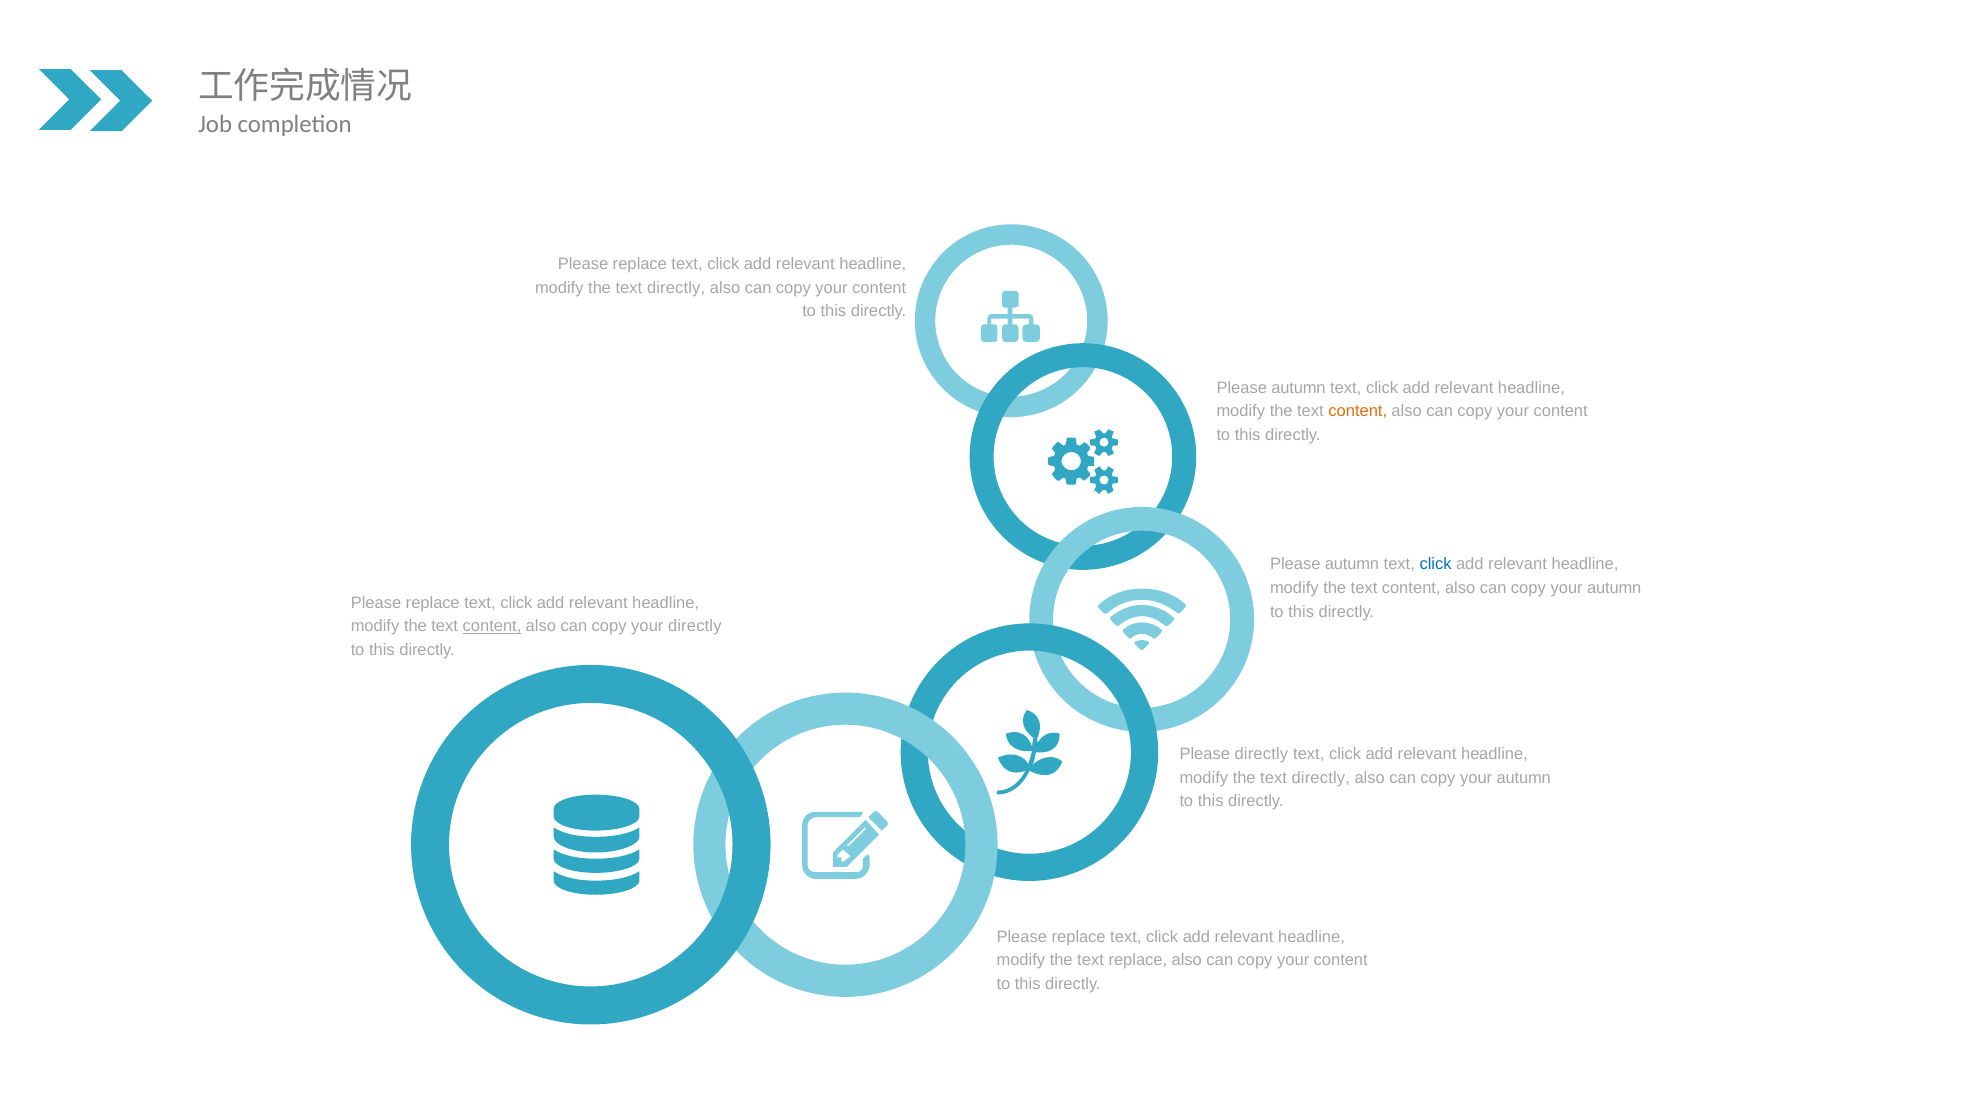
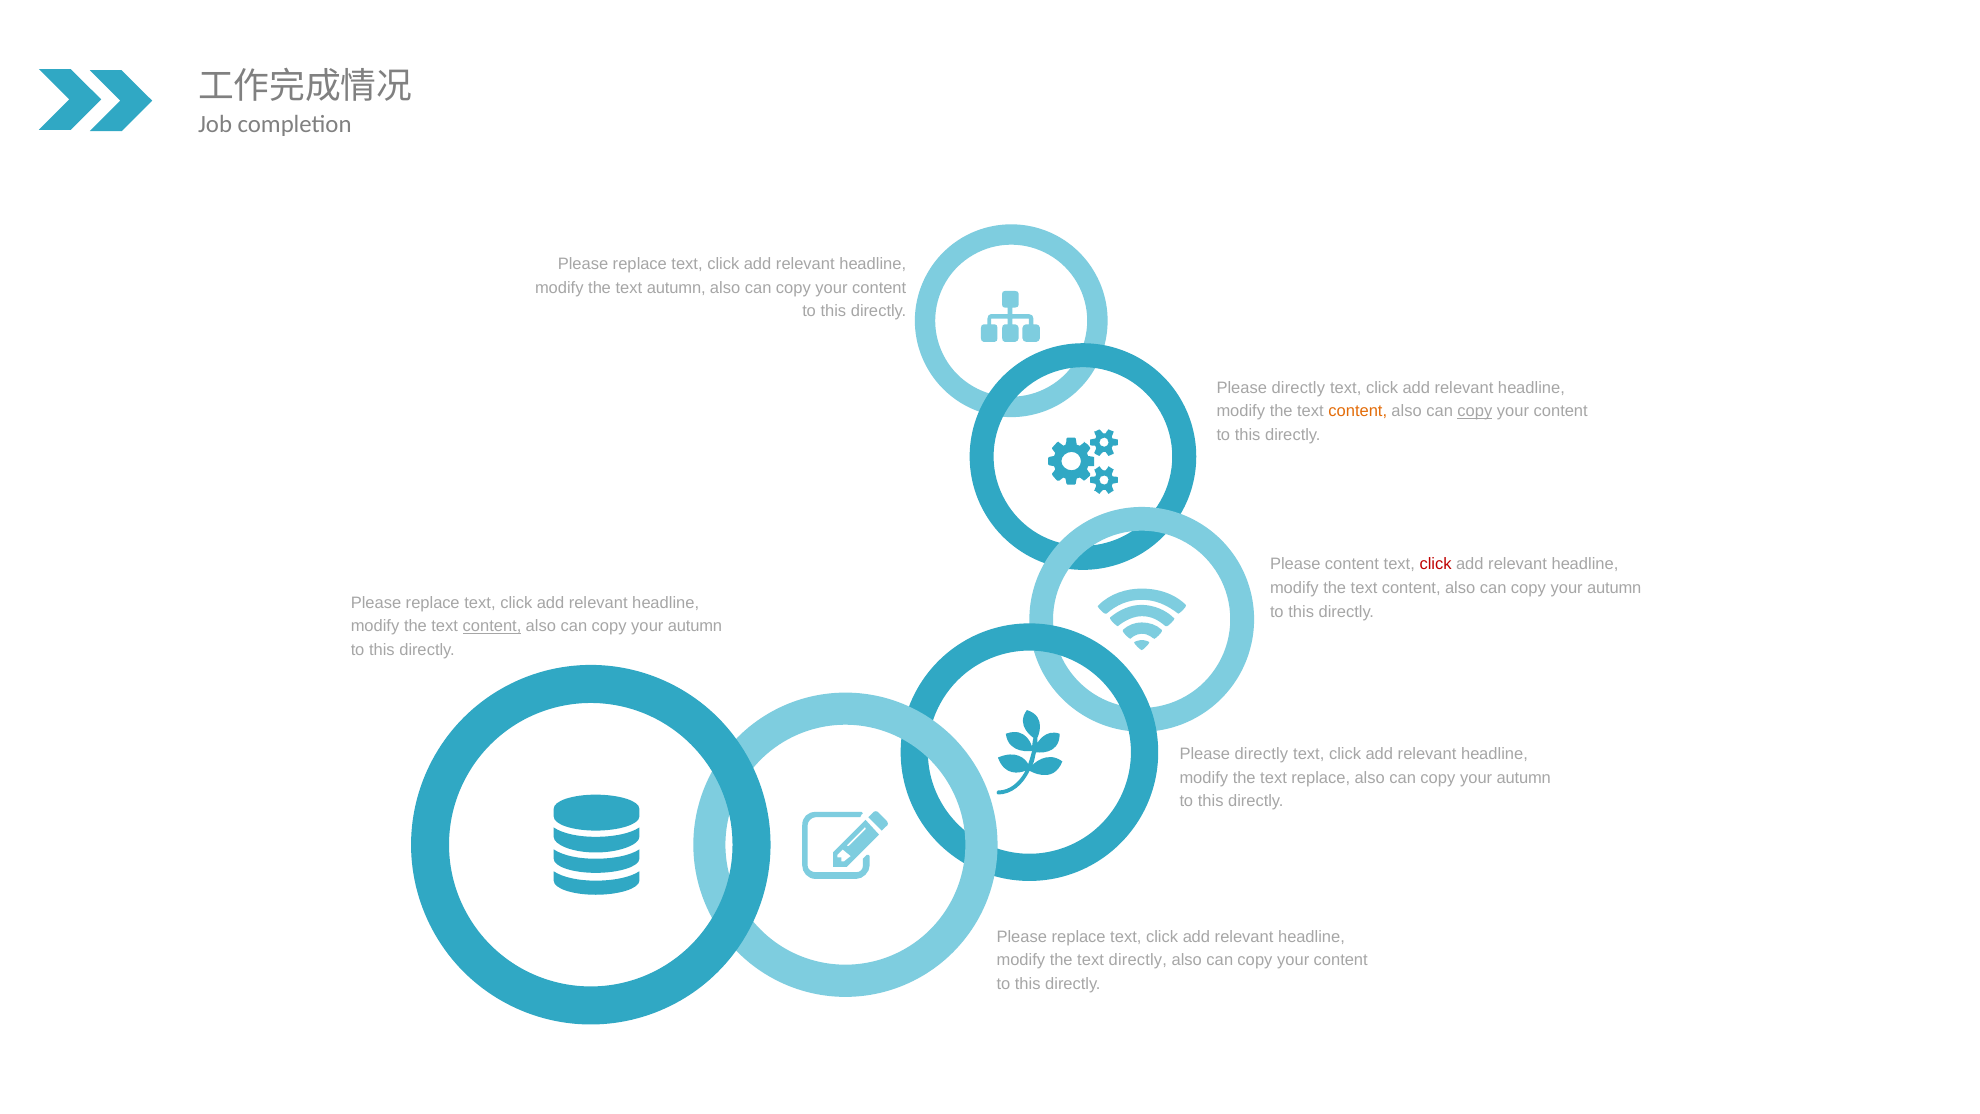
directly at (676, 288): directly -> autumn
autumn at (1298, 388): autumn -> directly
copy at (1475, 411) underline: none -> present
autumn at (1352, 564): autumn -> content
click at (1436, 564) colour: blue -> red
directly at (695, 626): directly -> autumn
directly at (1321, 777): directly -> replace
text replace: replace -> directly
